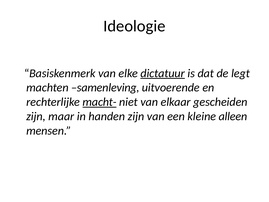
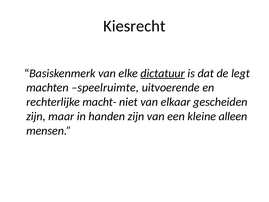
Ideologie: Ideologie -> Kiesrecht
samenleving: samenleving -> speelruimte
macht- underline: present -> none
